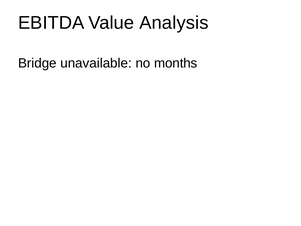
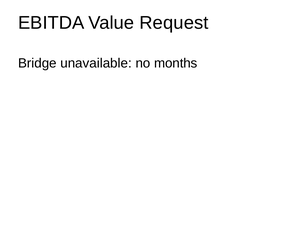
Analysis: Analysis -> Request
